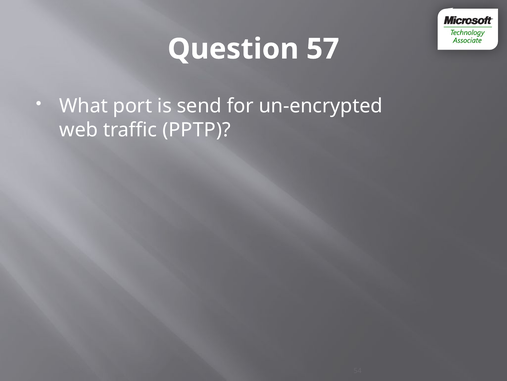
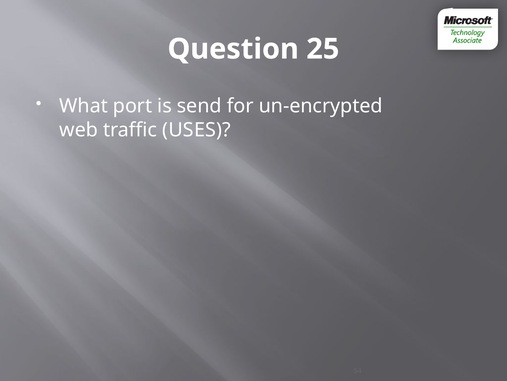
57: 57 -> 25
PPTP: PPTP -> USES
